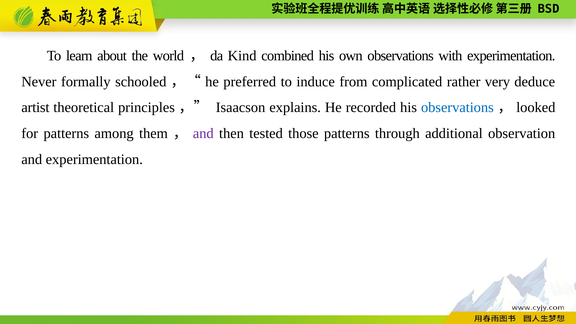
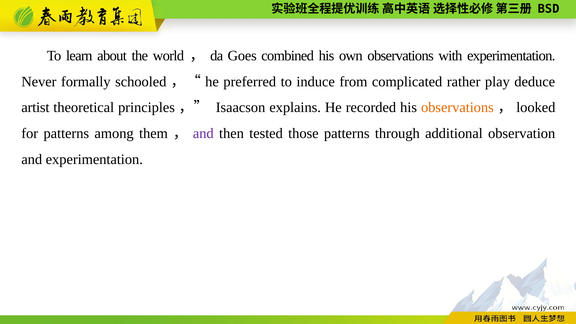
Kind: Kind -> Goes
very: very -> play
observations at (457, 108) colour: blue -> orange
